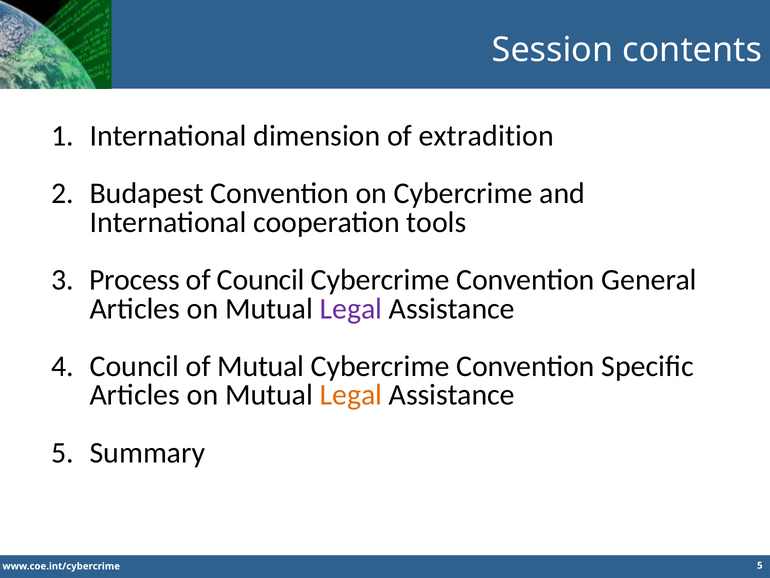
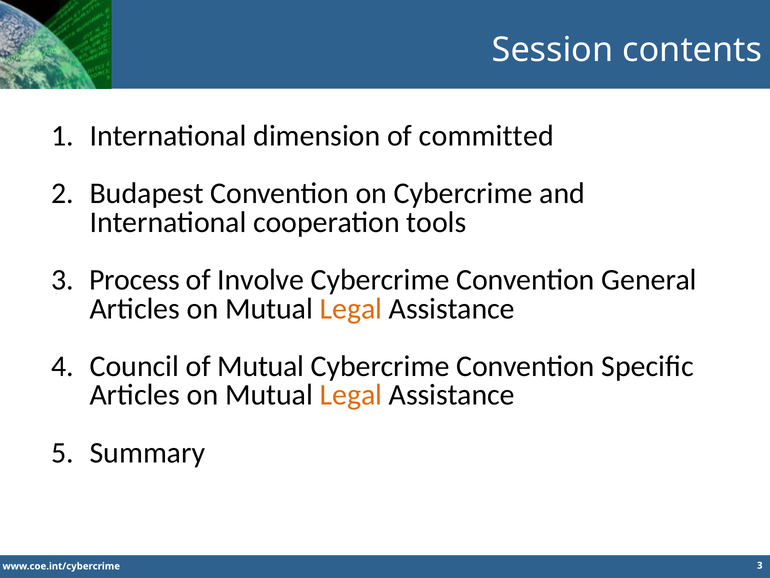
extradition: extradition -> committed
of Council: Council -> Involve
Legal at (351, 308) colour: purple -> orange
5 at (760, 565): 5 -> 3
